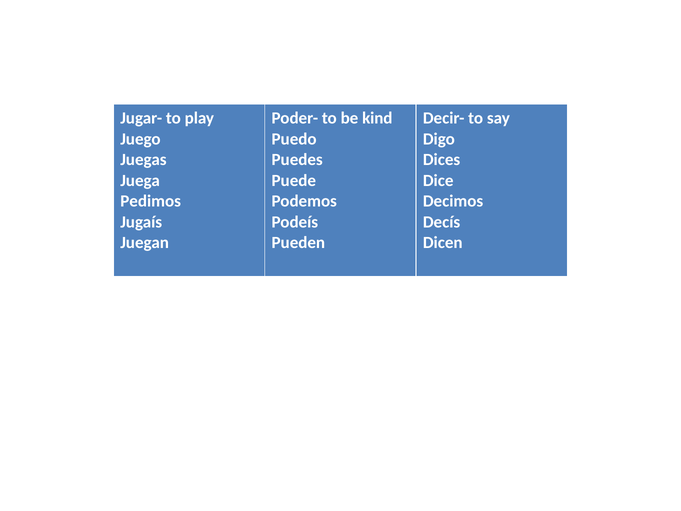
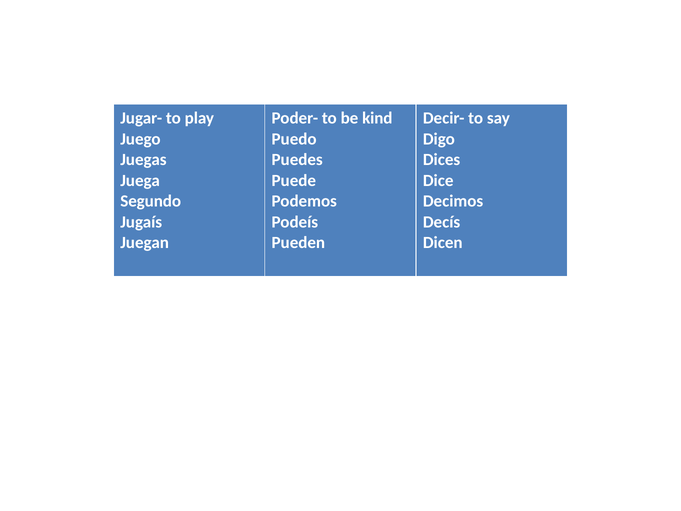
Pedimos: Pedimos -> Segundo
